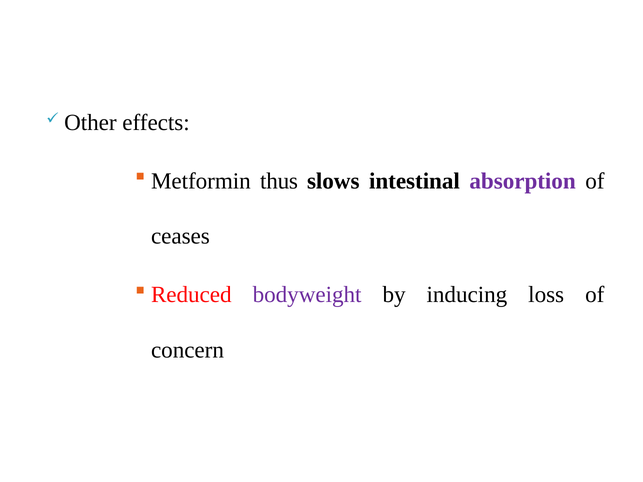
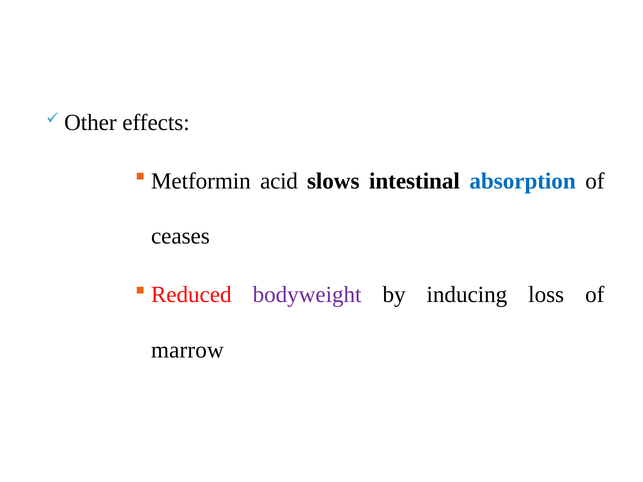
thus: thus -> acid
absorption colour: purple -> blue
concern: concern -> marrow
